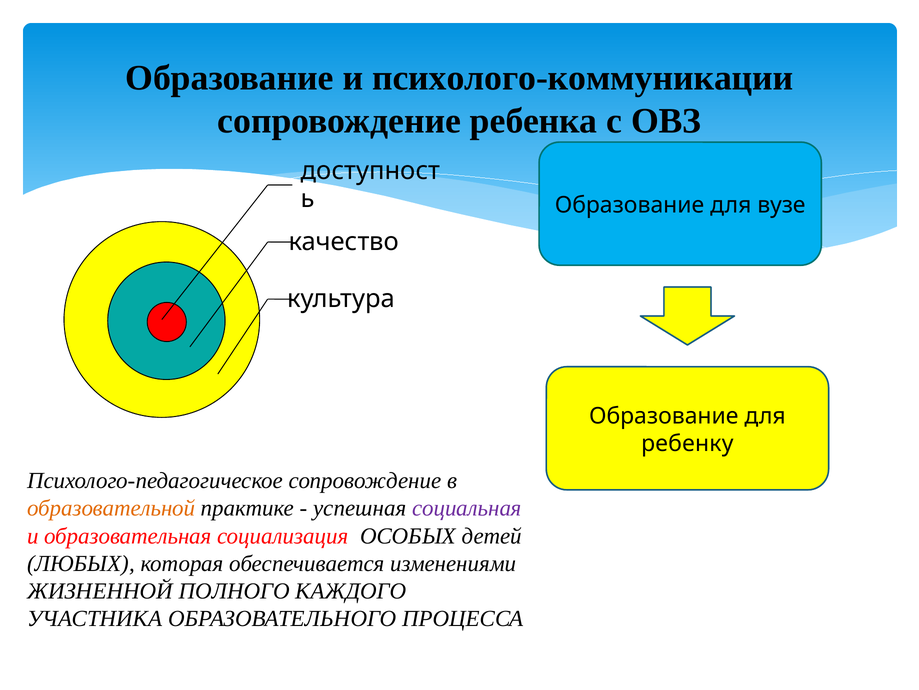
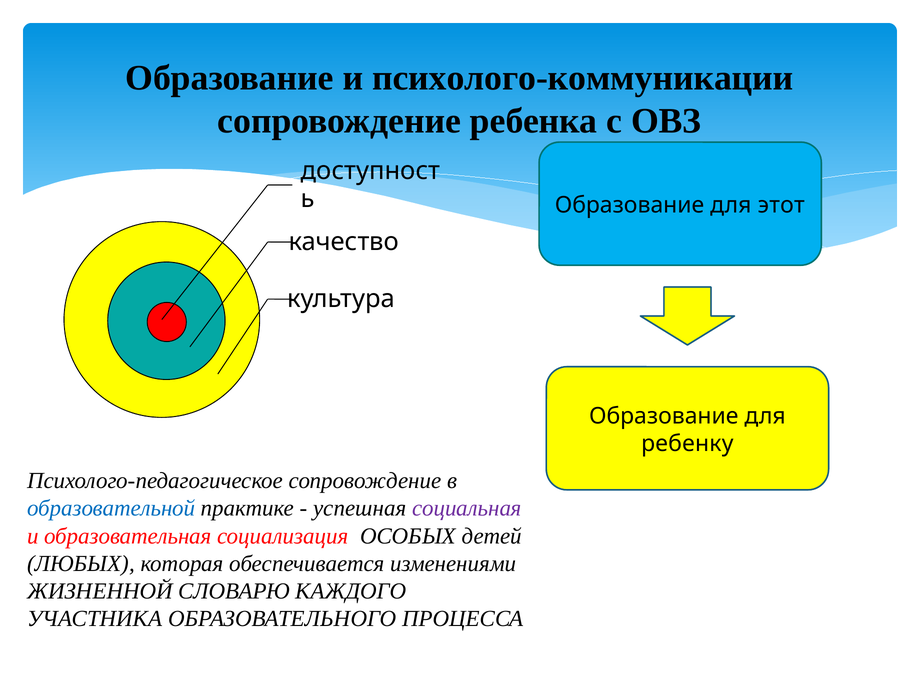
вузе: вузе -> этот
образовательной colour: orange -> blue
ПОЛНОГО: ПОЛНОГО -> СЛОВАРЮ
